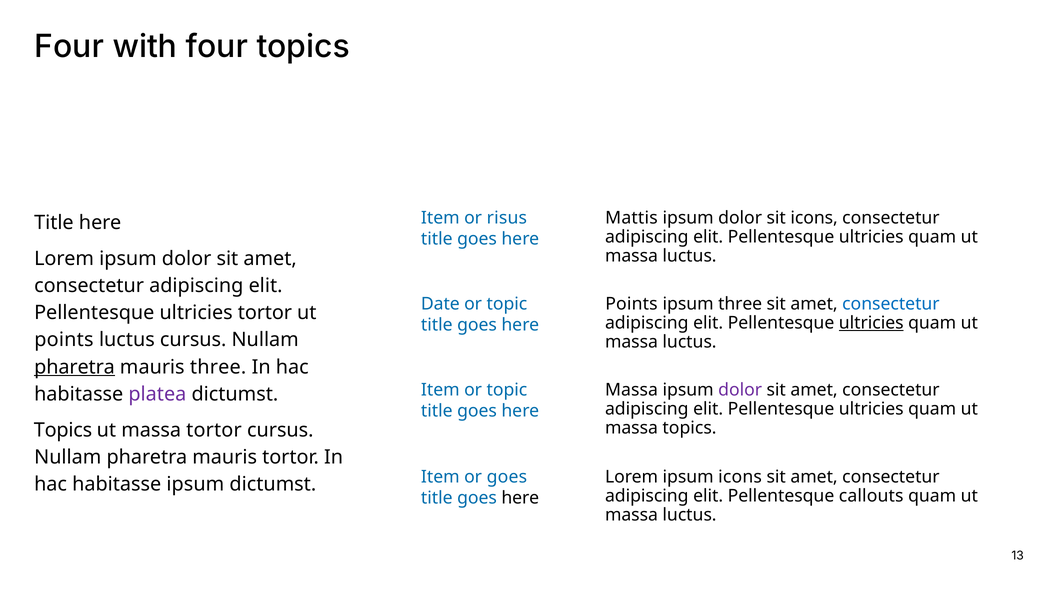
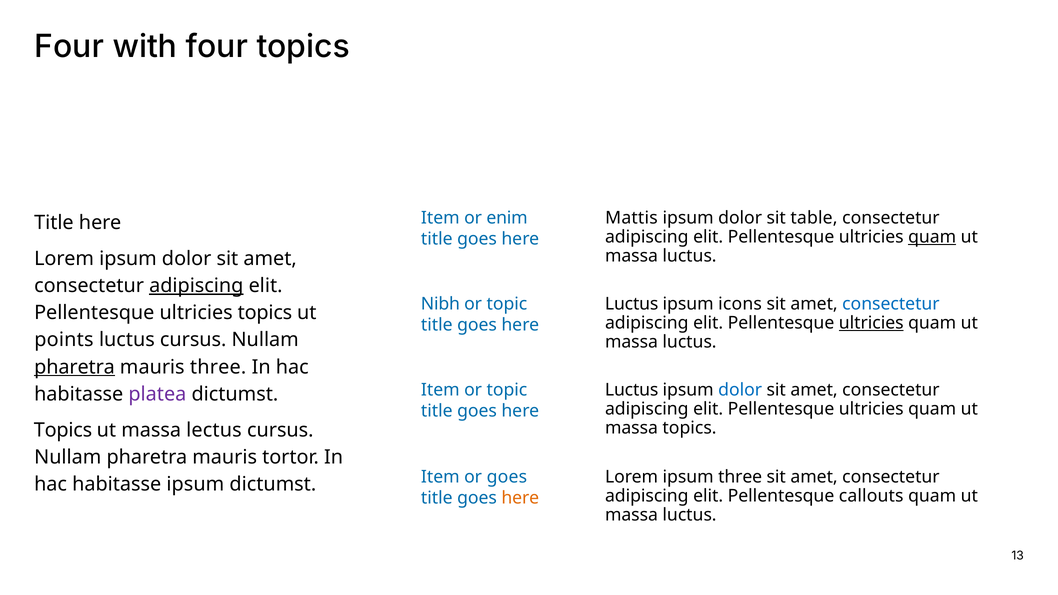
risus: risus -> enim
sit icons: icons -> table
quam at (932, 237) underline: none -> present
adipiscing at (196, 286) underline: none -> present
Date: Date -> Nibh
Points at (631, 304): Points -> Luctus
ipsum three: three -> icons
ultricies tortor: tortor -> topics
Massa at (632, 390): Massa -> Luctus
dolor at (740, 390) colour: purple -> blue
massa tortor: tortor -> lectus
ipsum icons: icons -> three
here at (520, 498) colour: black -> orange
